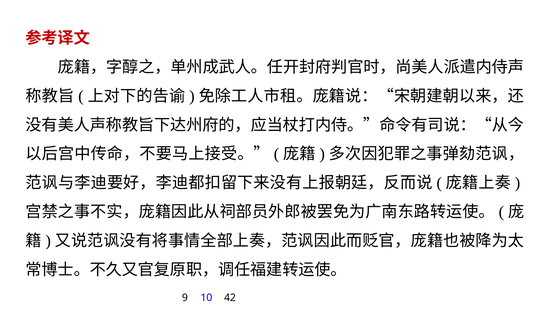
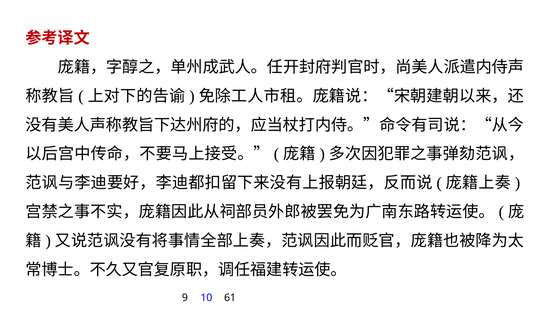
42: 42 -> 61
